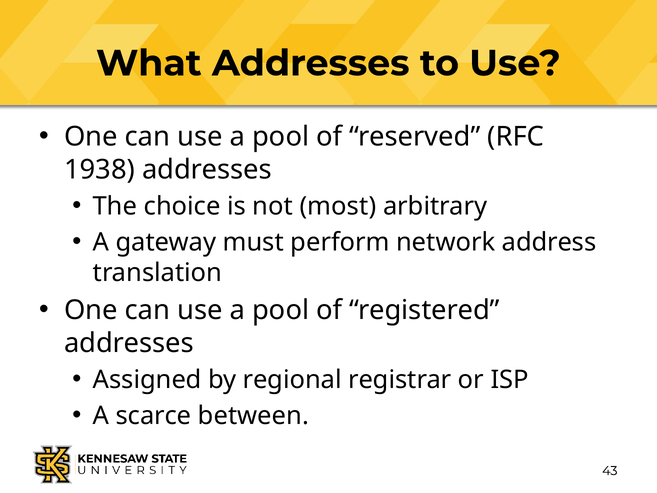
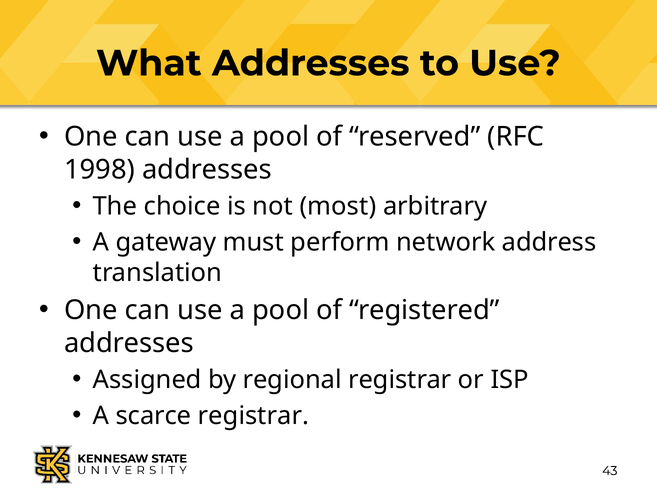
1938: 1938 -> 1998
scarce between: between -> registrar
